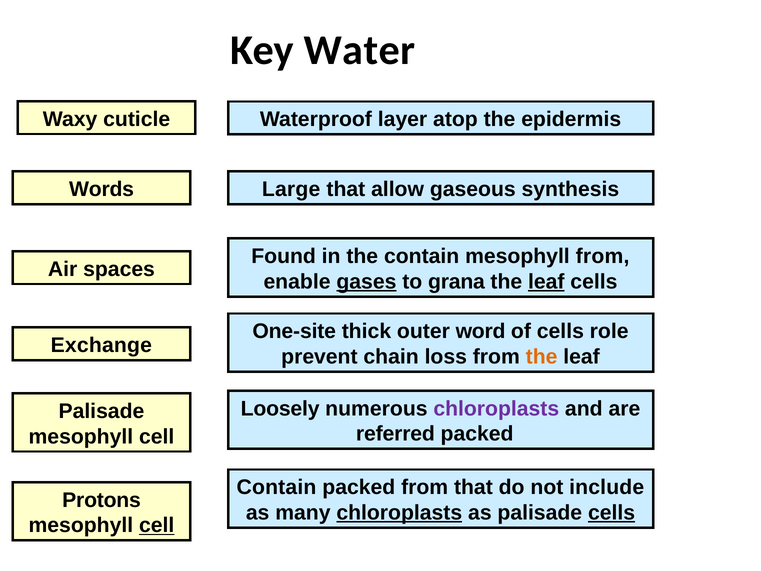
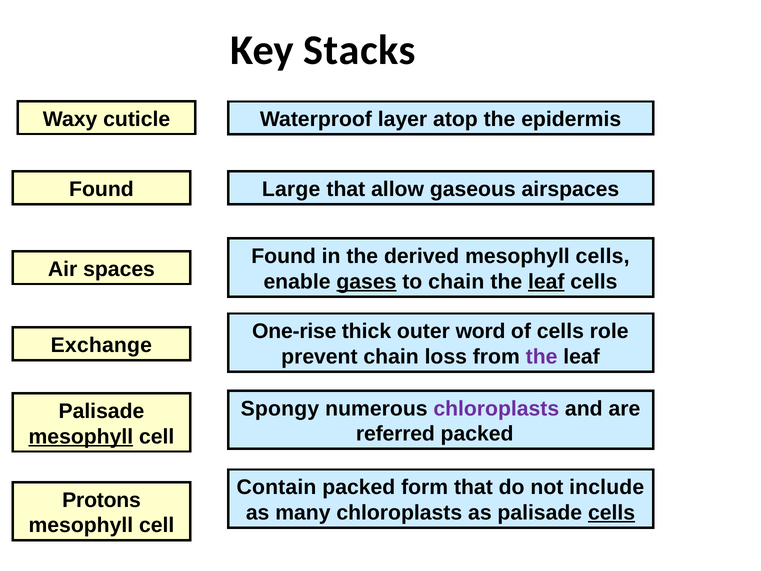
Water: Water -> Stacks
Words at (102, 189): Words -> Found
synthesis: synthesis -> airspaces
the contain: contain -> derived
mesophyll from: from -> cells
to grana: grana -> chain
One-site: One-site -> One-rise
the at (542, 357) colour: orange -> purple
Loosely: Loosely -> Spongy
mesophyll at (81, 436) underline: none -> present
packed from: from -> form
chloroplasts at (399, 513) underline: present -> none
cell at (157, 525) underline: present -> none
